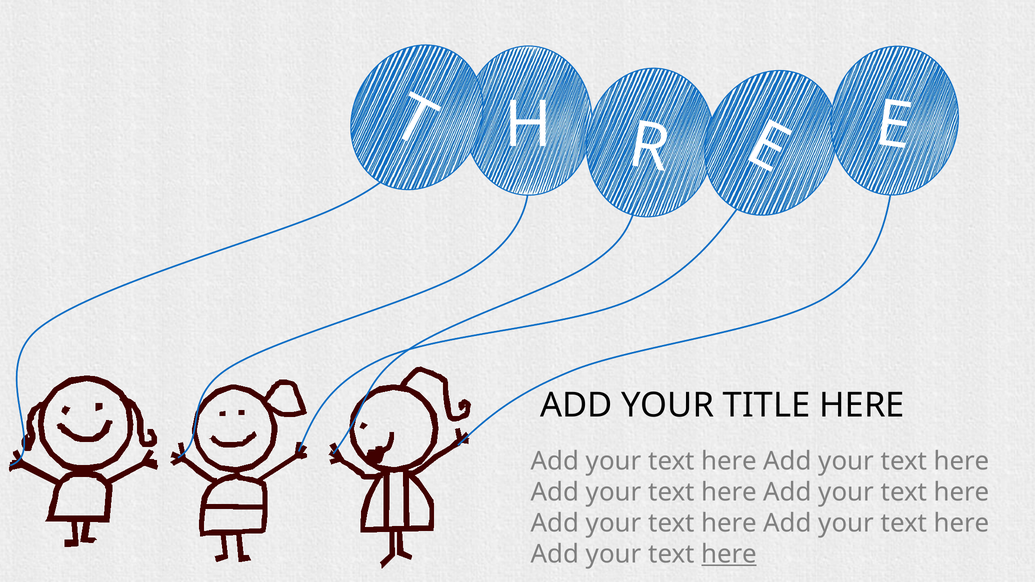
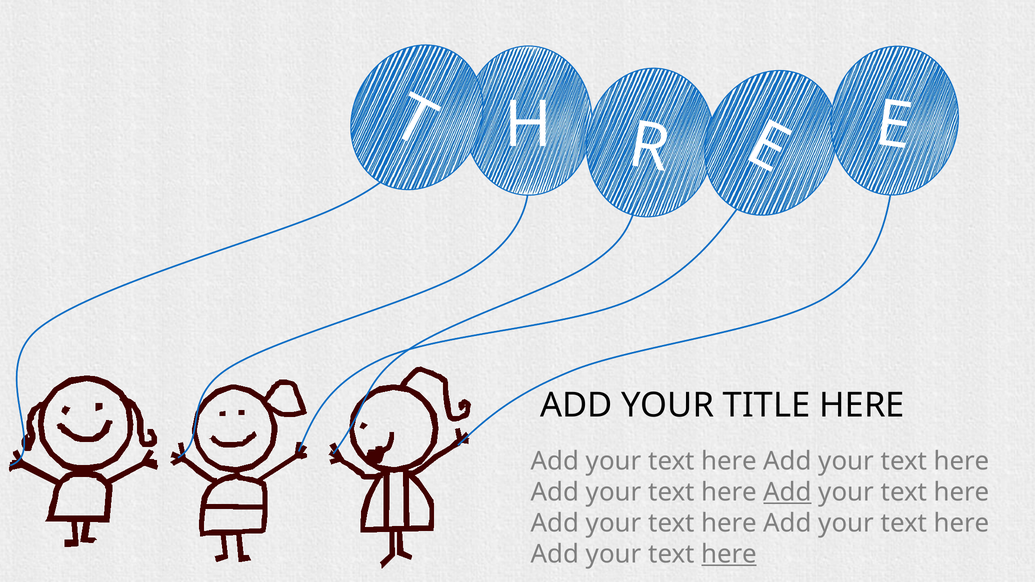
Add at (788, 492) underline: none -> present
